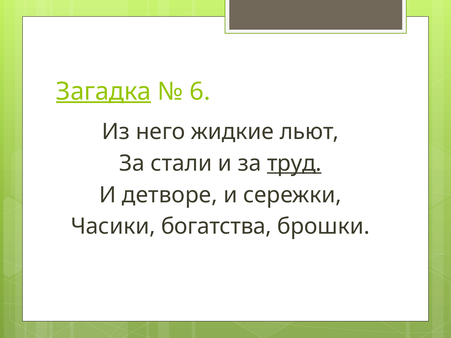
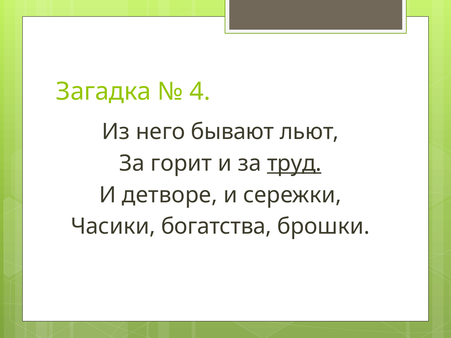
Загадка underline: present -> none
6: 6 -> 4
жидкие: жидкие -> бывают
стали: стали -> горит
